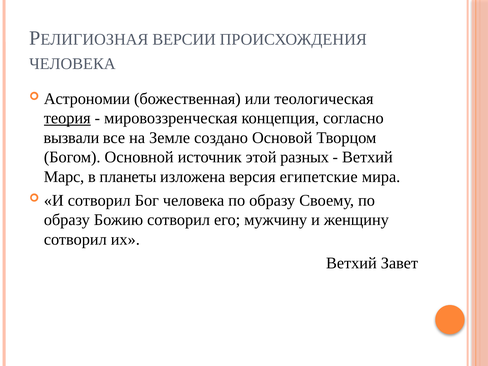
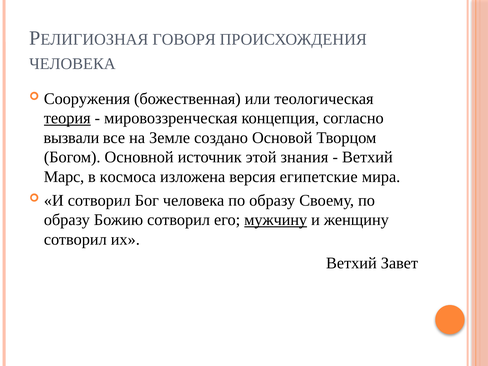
ВЕРСИИ: ВЕРСИИ -> ГОВОРЯ
Астрономии: Астрономии -> Сооружения
разных: разных -> знания
планеты: планеты -> космоса
мужчину underline: none -> present
